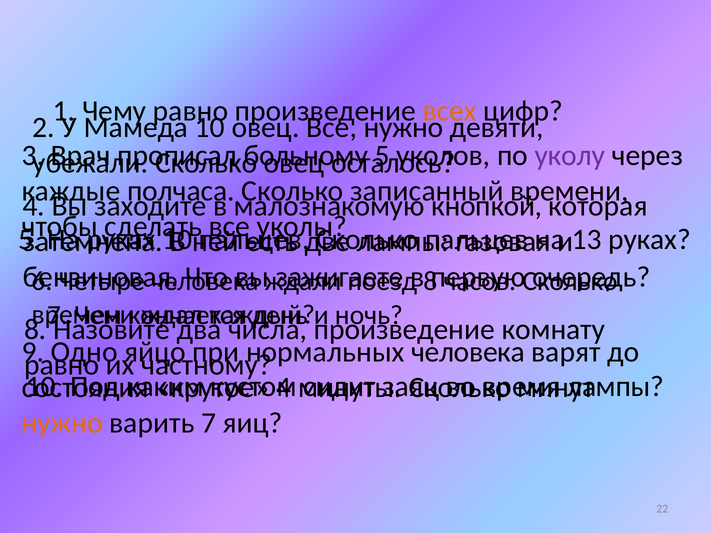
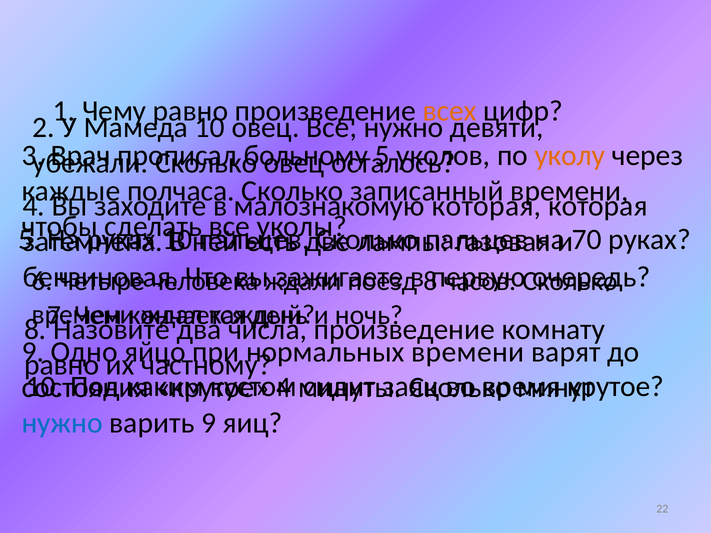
уколу colour: purple -> orange
кнопкой at (487, 206): кнопкой -> которая
13: 13 -> 70
нормальных человека: человека -> времени
лампы at (616, 387): лампы -> крутое
нужно at (62, 423) colour: orange -> blue
варить 7: 7 -> 9
